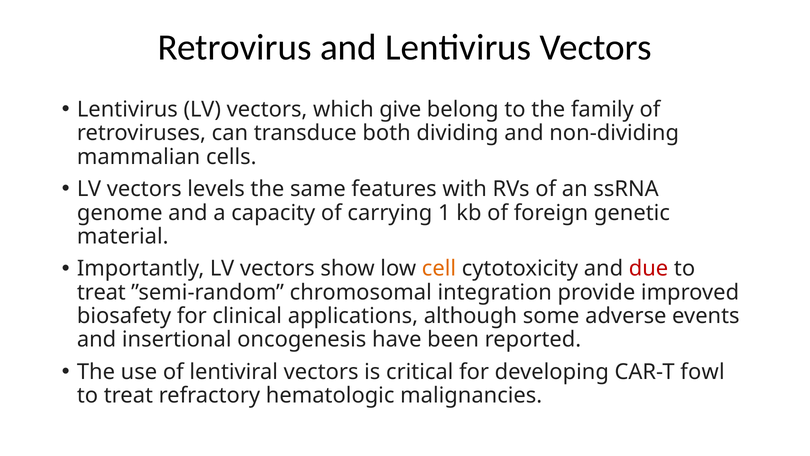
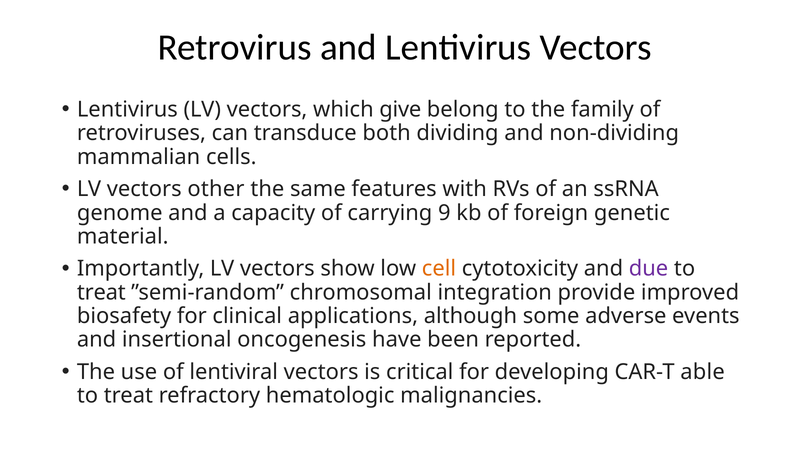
levels: levels -> other
1: 1 -> 9
due colour: red -> purple
fowl: fowl -> able
